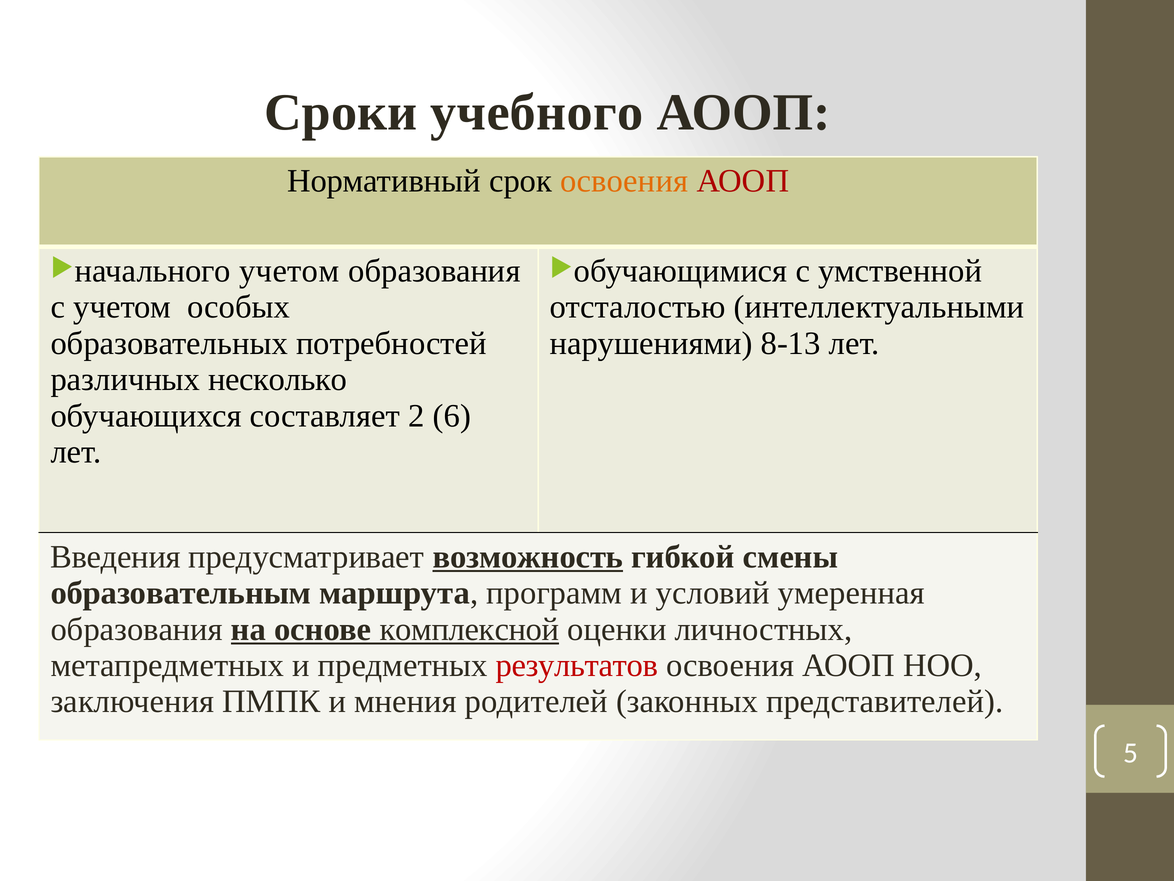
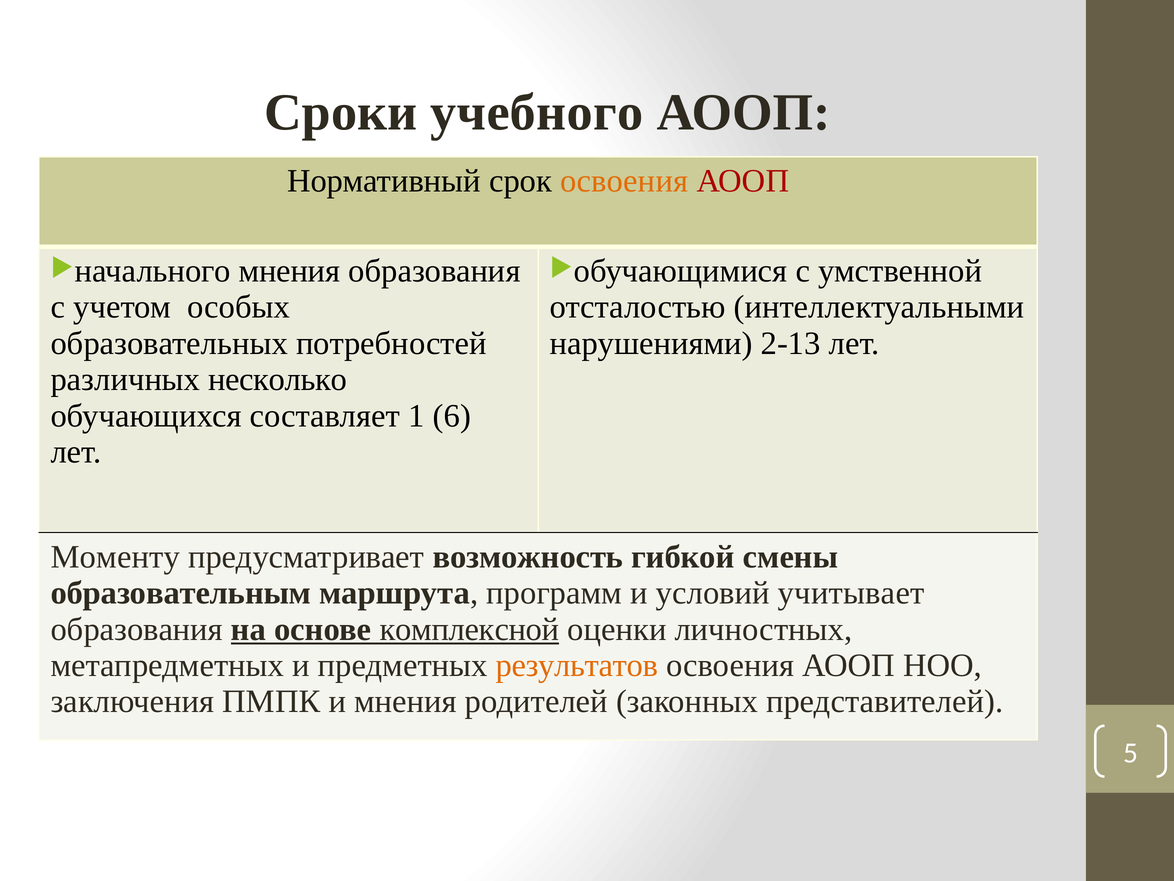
учетом at (289, 271): учетом -> мнения
8-13: 8-13 -> 2-13
2: 2 -> 1
Введения: Введения -> Моменту
возможность underline: present -> none
умеренная: умеренная -> учитывает
результатов colour: red -> orange
